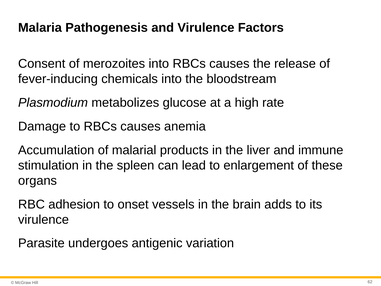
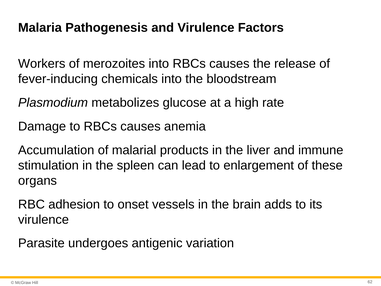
Consent: Consent -> Workers
